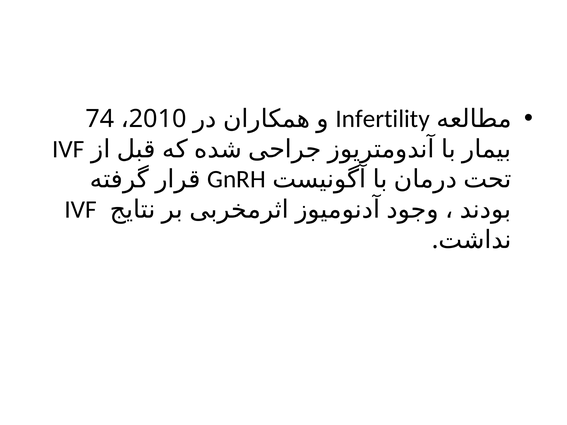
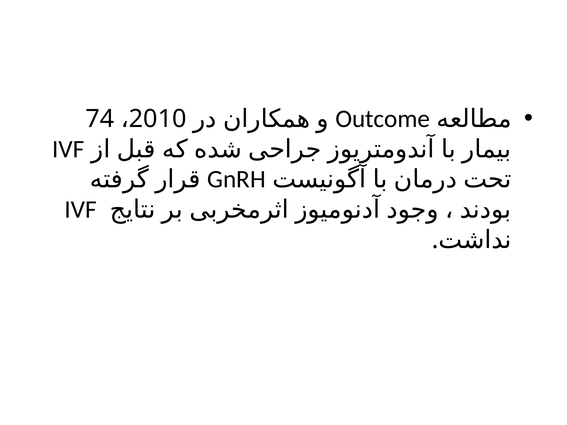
Infertility: Infertility -> Outcome
